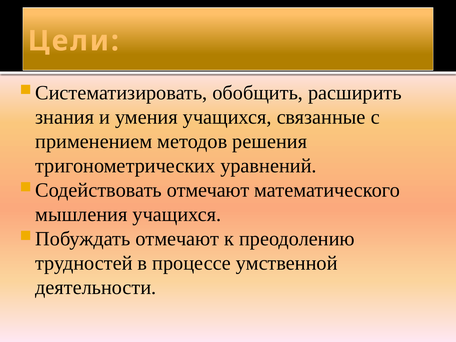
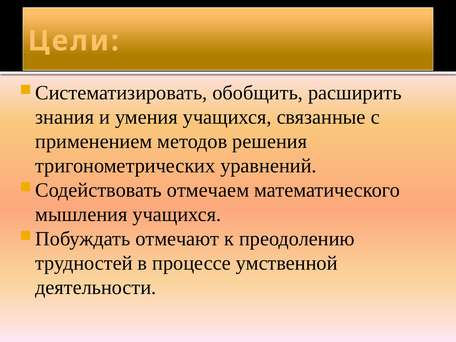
отмечают at (208, 190): отмечают -> отмечаем
